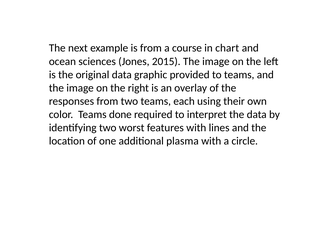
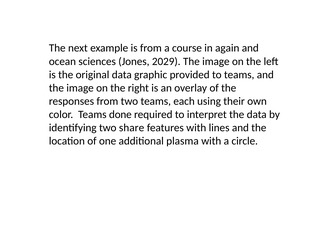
chart: chart -> again
2015: 2015 -> 2029
worst: worst -> share
